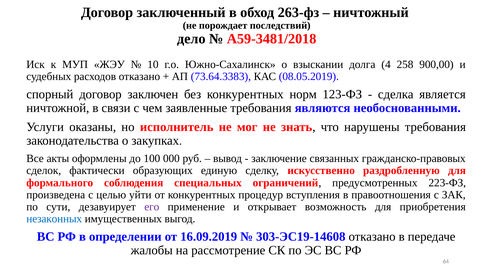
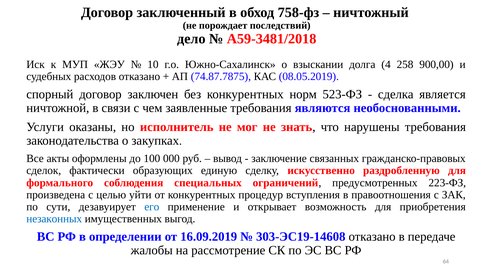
263-фз: 263-фз -> 758-фз
73.64.3383: 73.64.3383 -> 74.87.7875
123-ФЗ: 123-ФЗ -> 523-ФЗ
его colour: purple -> blue
